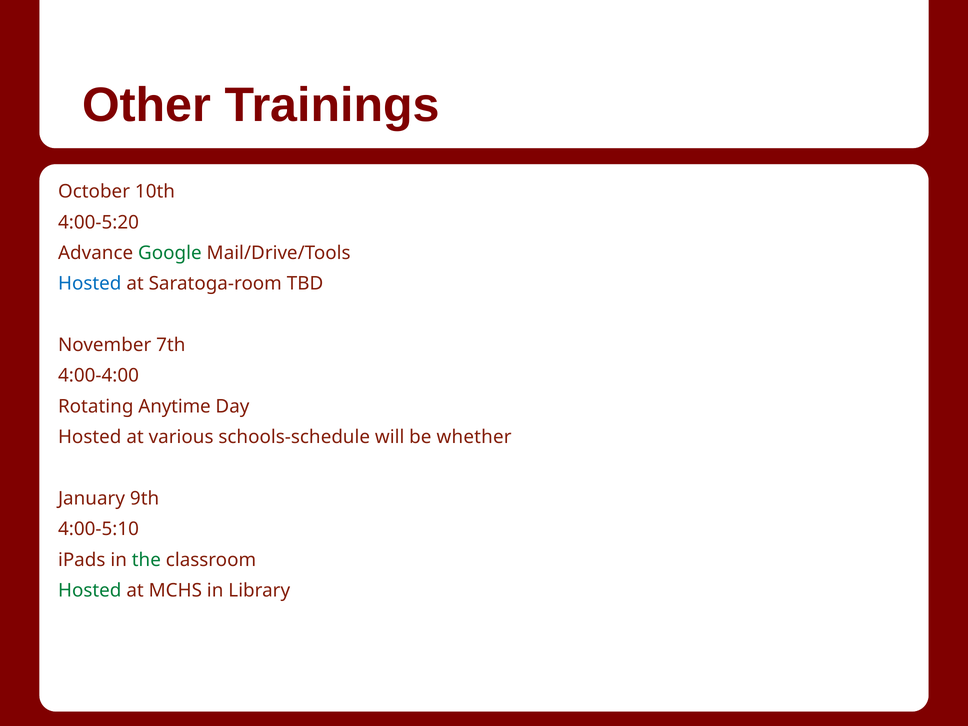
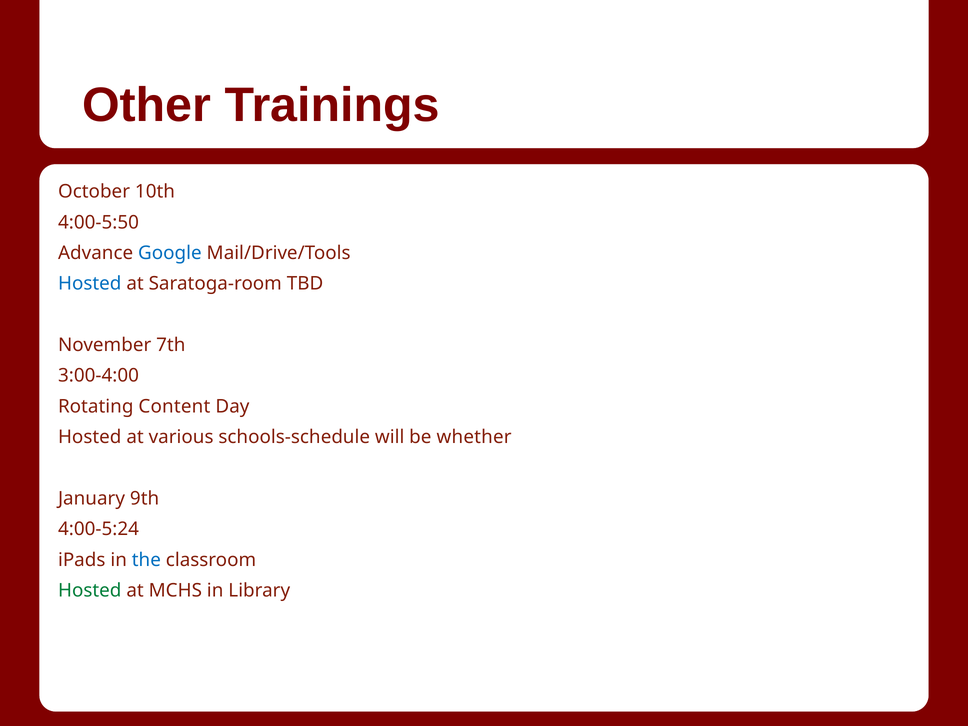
4:00-5:20: 4:00-5:20 -> 4:00-5:50
Google colour: green -> blue
4:00-4:00: 4:00-4:00 -> 3:00-4:00
Anytime: Anytime -> Content
4:00-5:10: 4:00-5:10 -> 4:00-5:24
the colour: green -> blue
